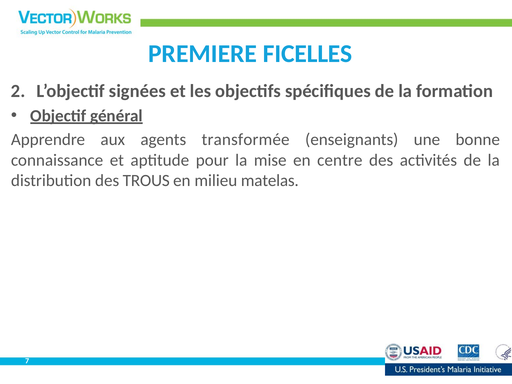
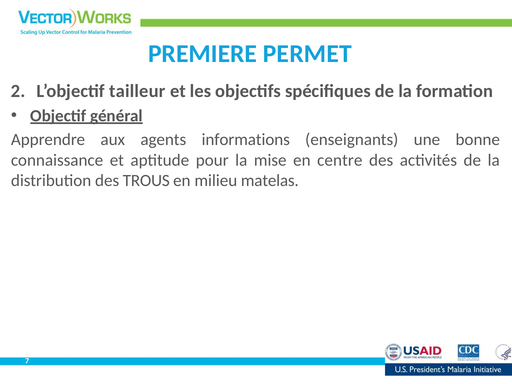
FICELLES: FICELLES -> PERMET
signées: signées -> tailleur
transformée: transformée -> informations
